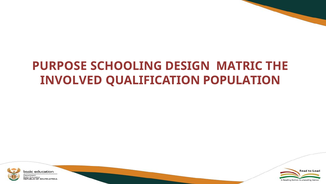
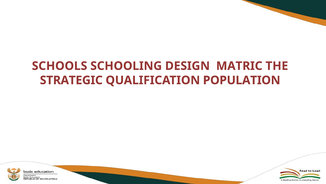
PURPOSE: PURPOSE -> SCHOOLS
INVOLVED: INVOLVED -> STRATEGIC
